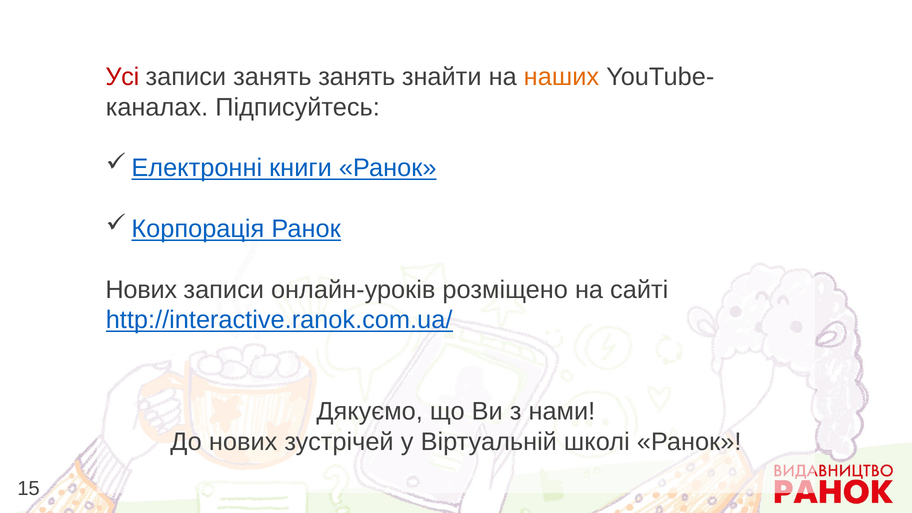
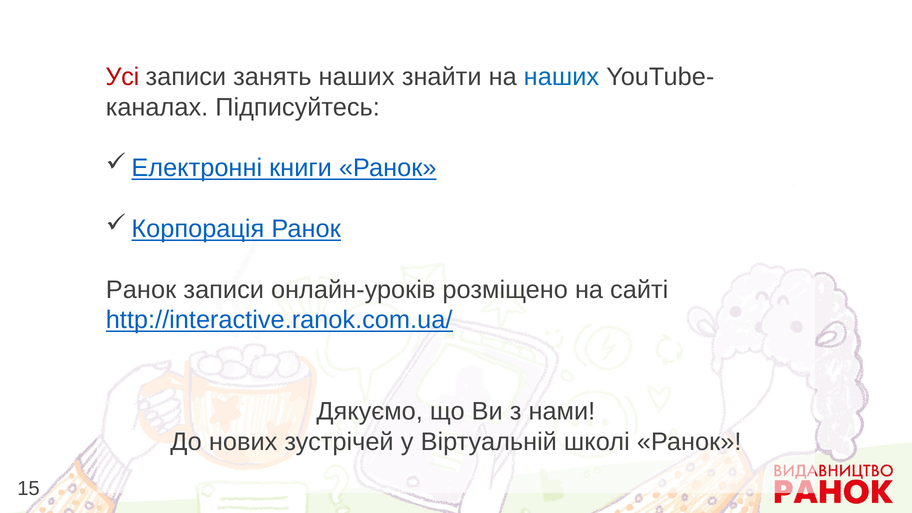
занять занять: занять -> наших
наших at (561, 77) colour: orange -> blue
Нових at (141, 290): Нових -> Ранок
